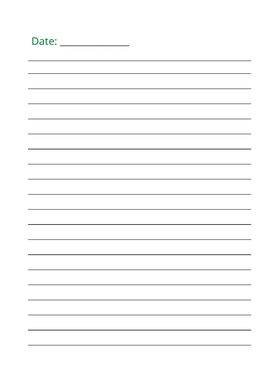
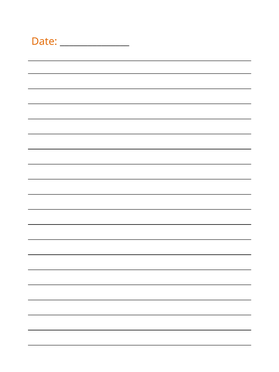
Date colour: green -> orange
